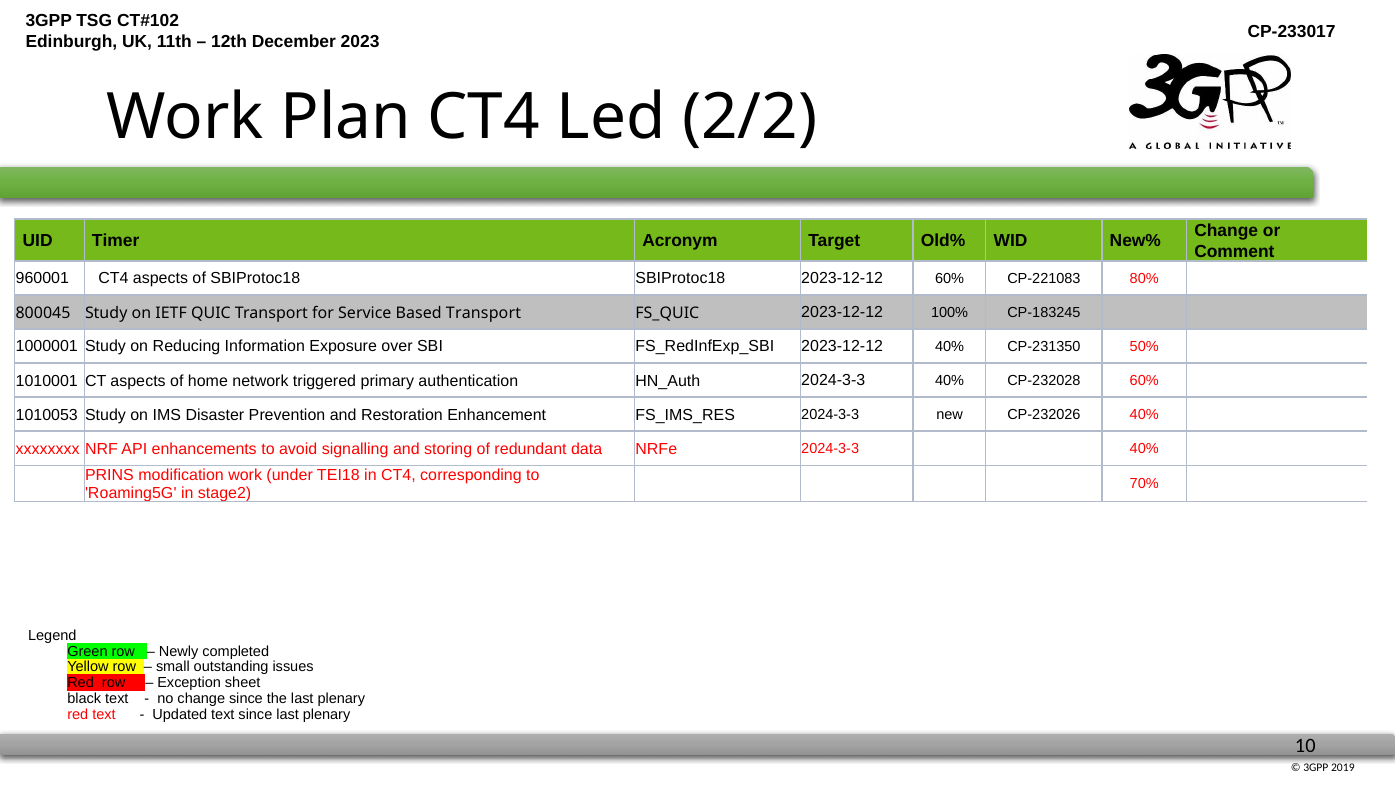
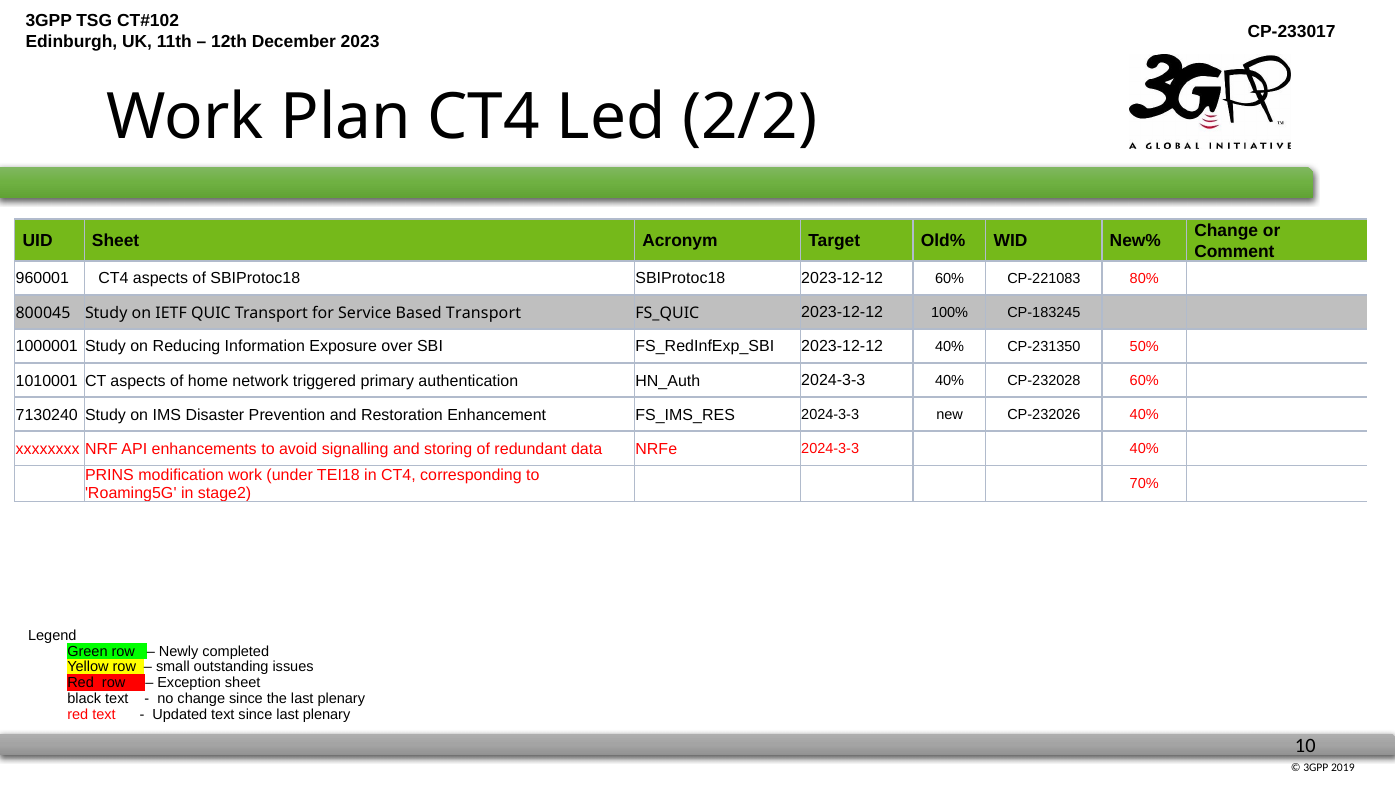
UID Timer: Timer -> Sheet
1010053: 1010053 -> 7130240
